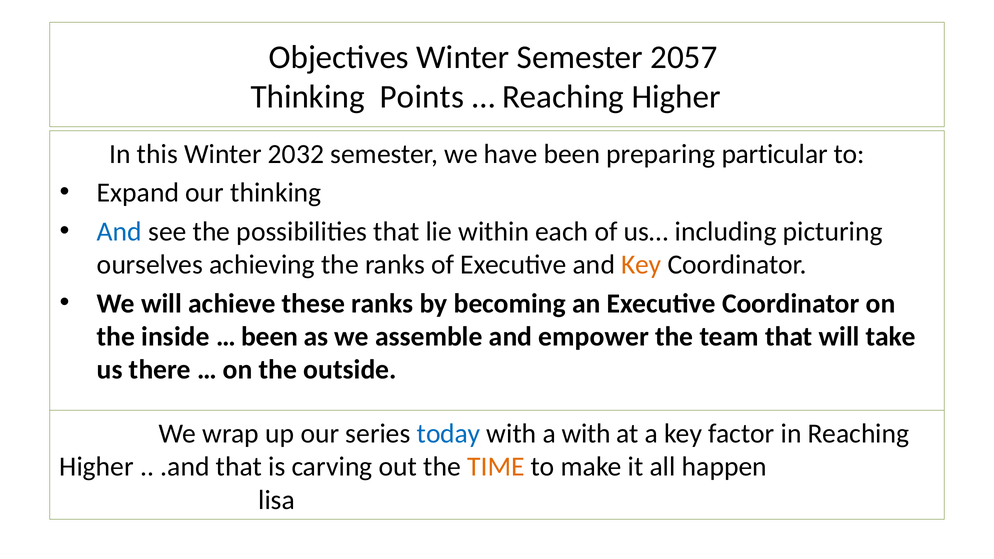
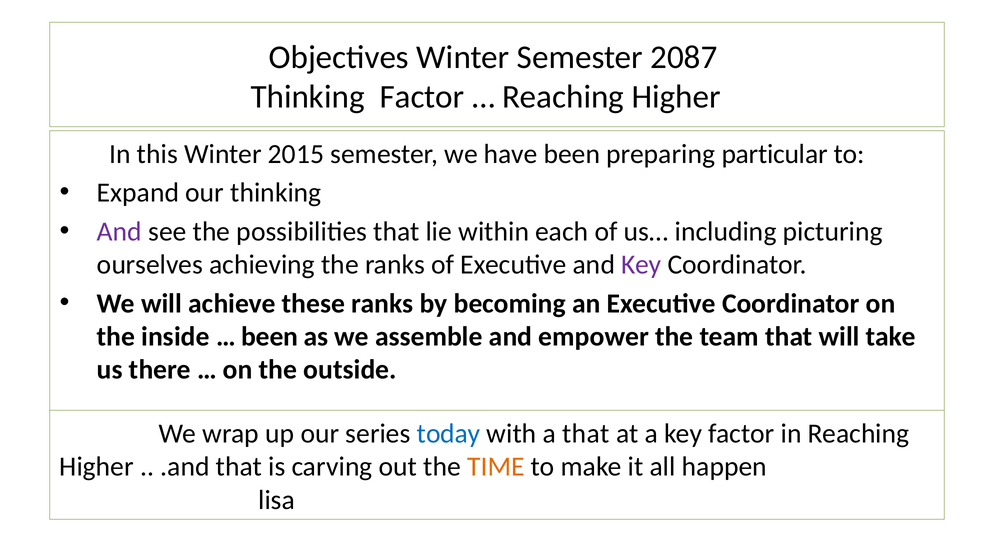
2057: 2057 -> 2087
Thinking Points: Points -> Factor
2032: 2032 -> 2015
And at (119, 232) colour: blue -> purple
Key at (641, 265) colour: orange -> purple
a with: with -> that
